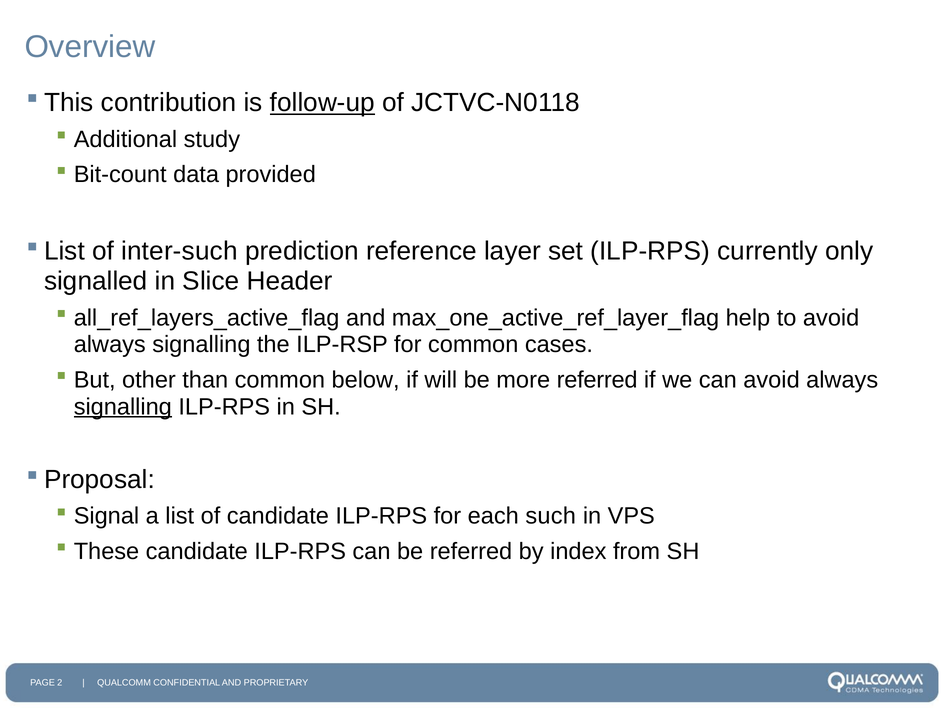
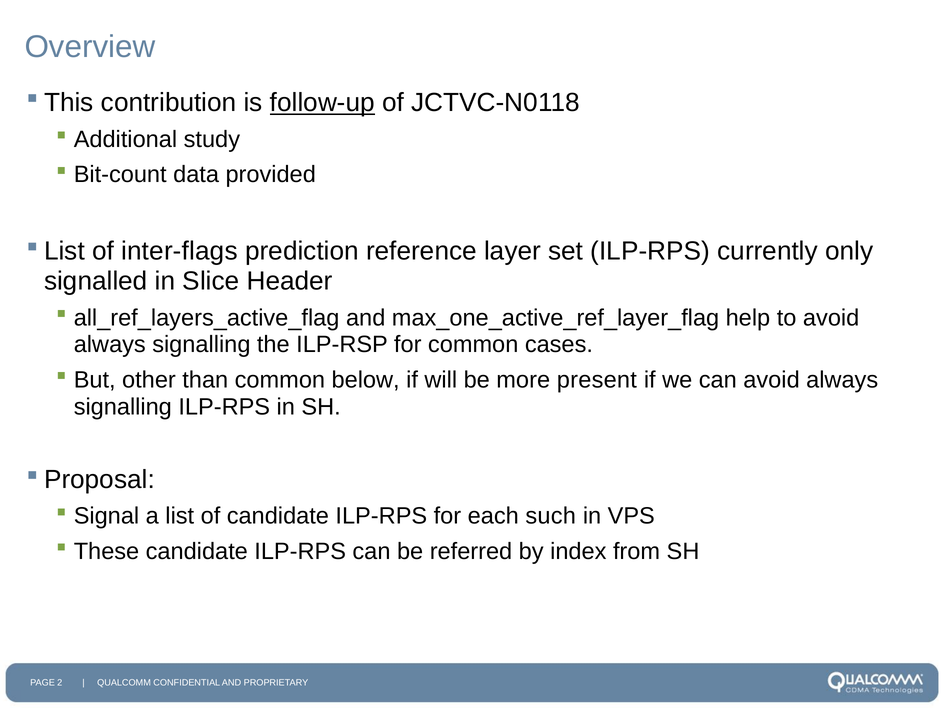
inter-such: inter-such -> inter-flags
more referred: referred -> present
signalling at (123, 406) underline: present -> none
